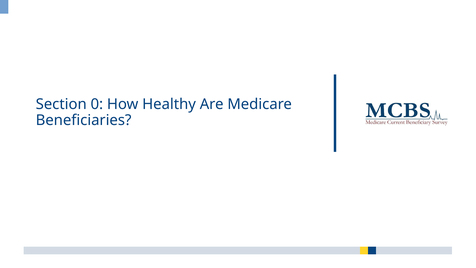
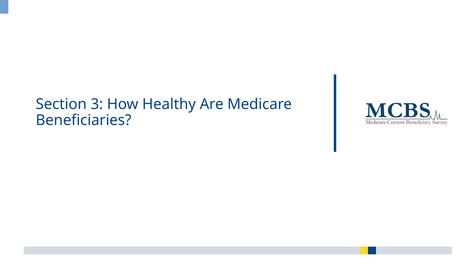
0: 0 -> 3
